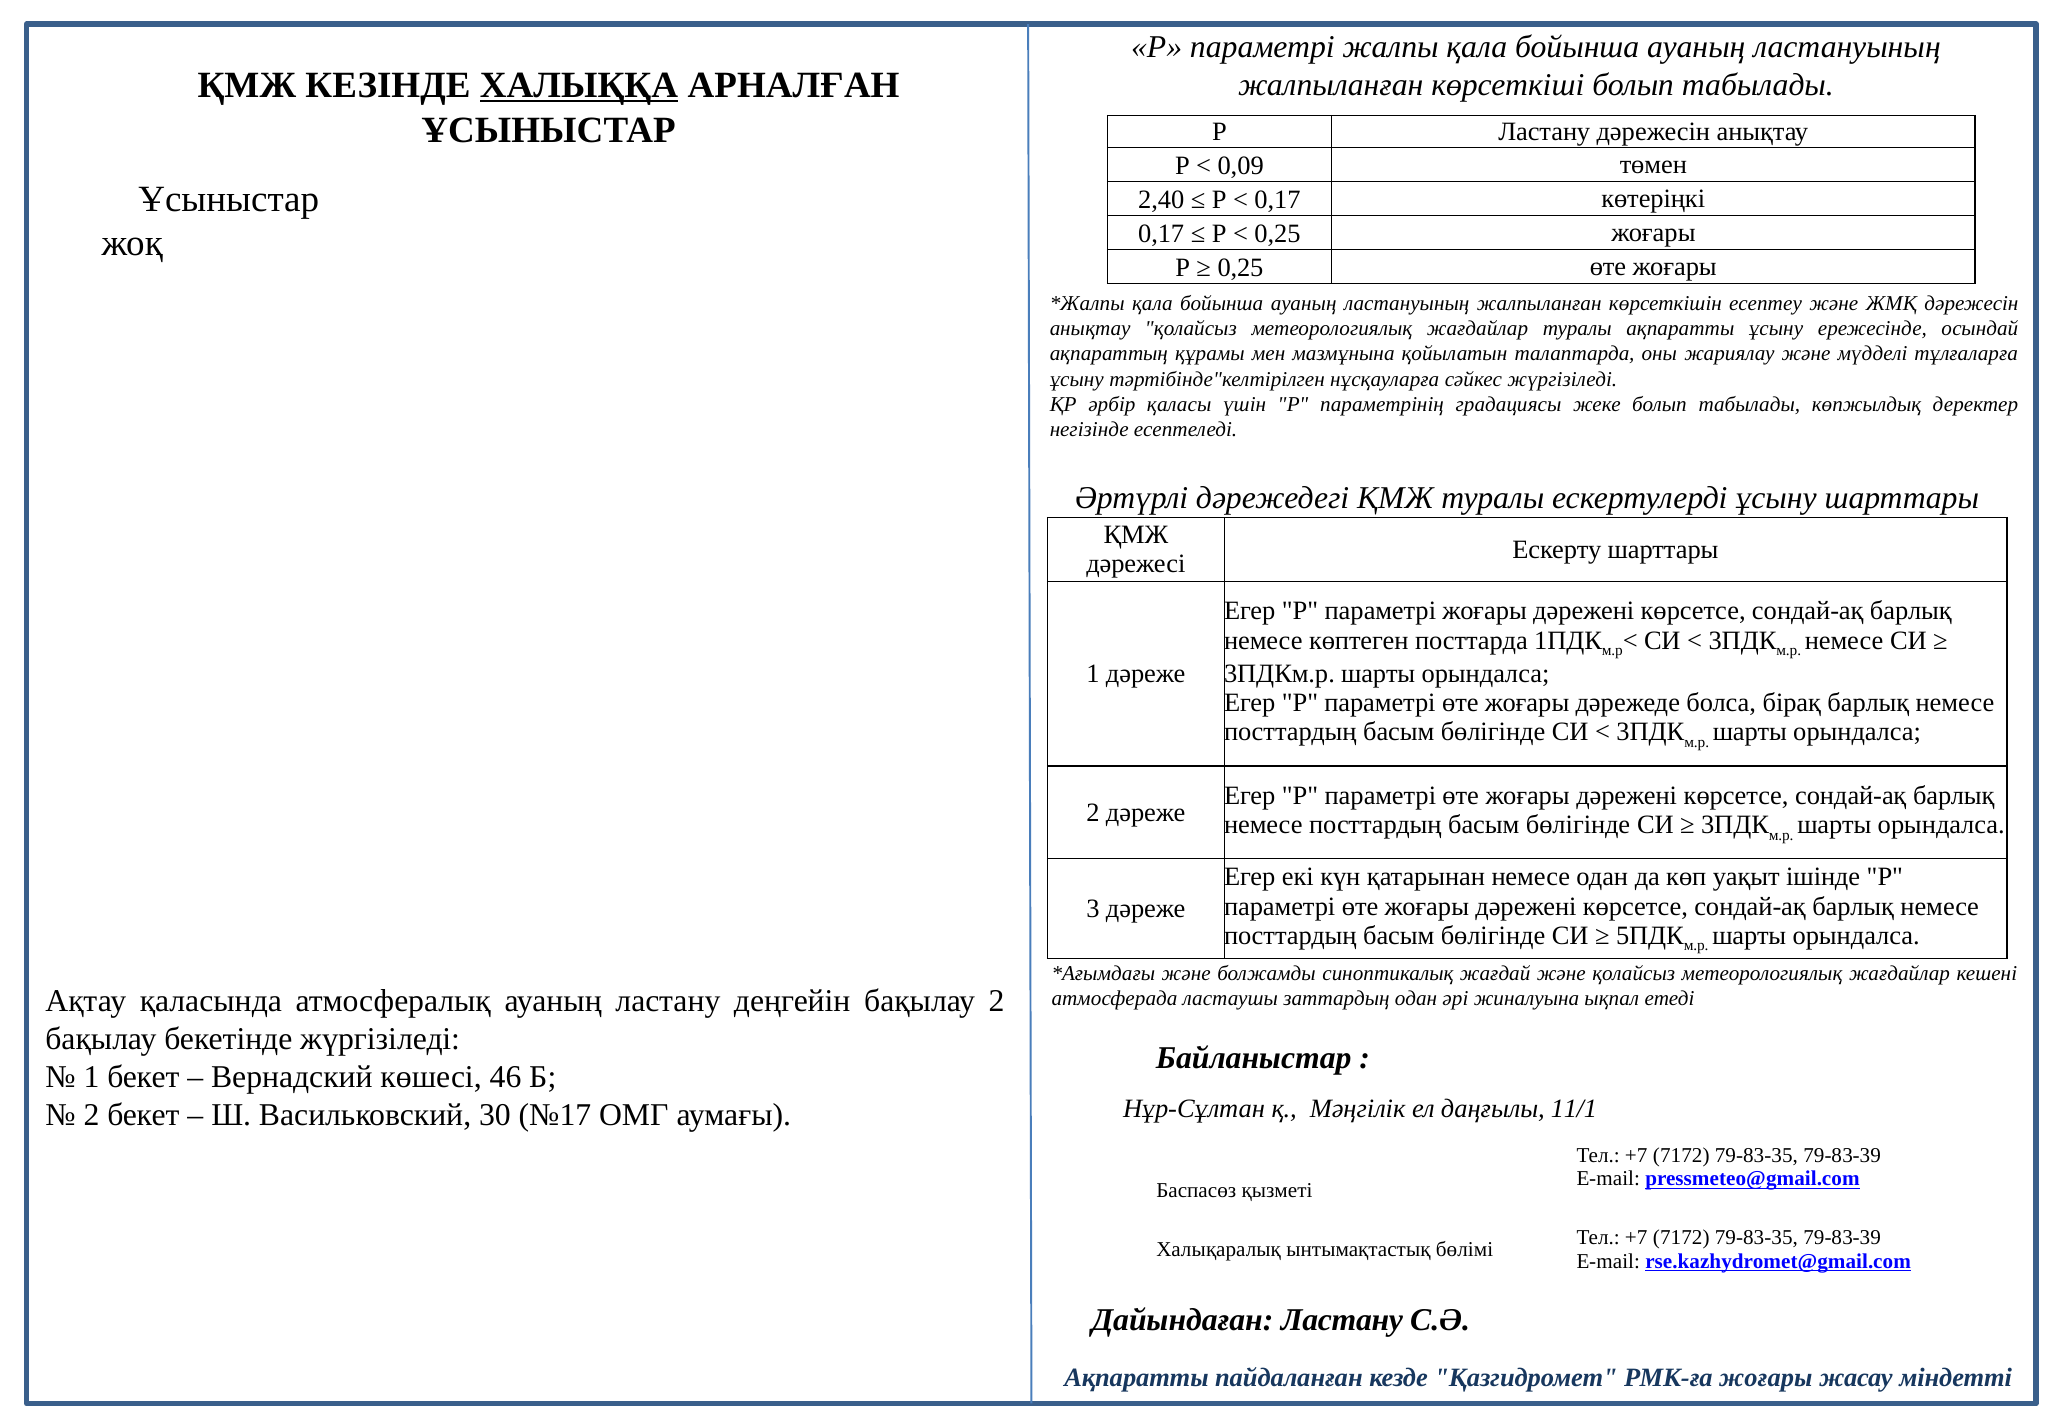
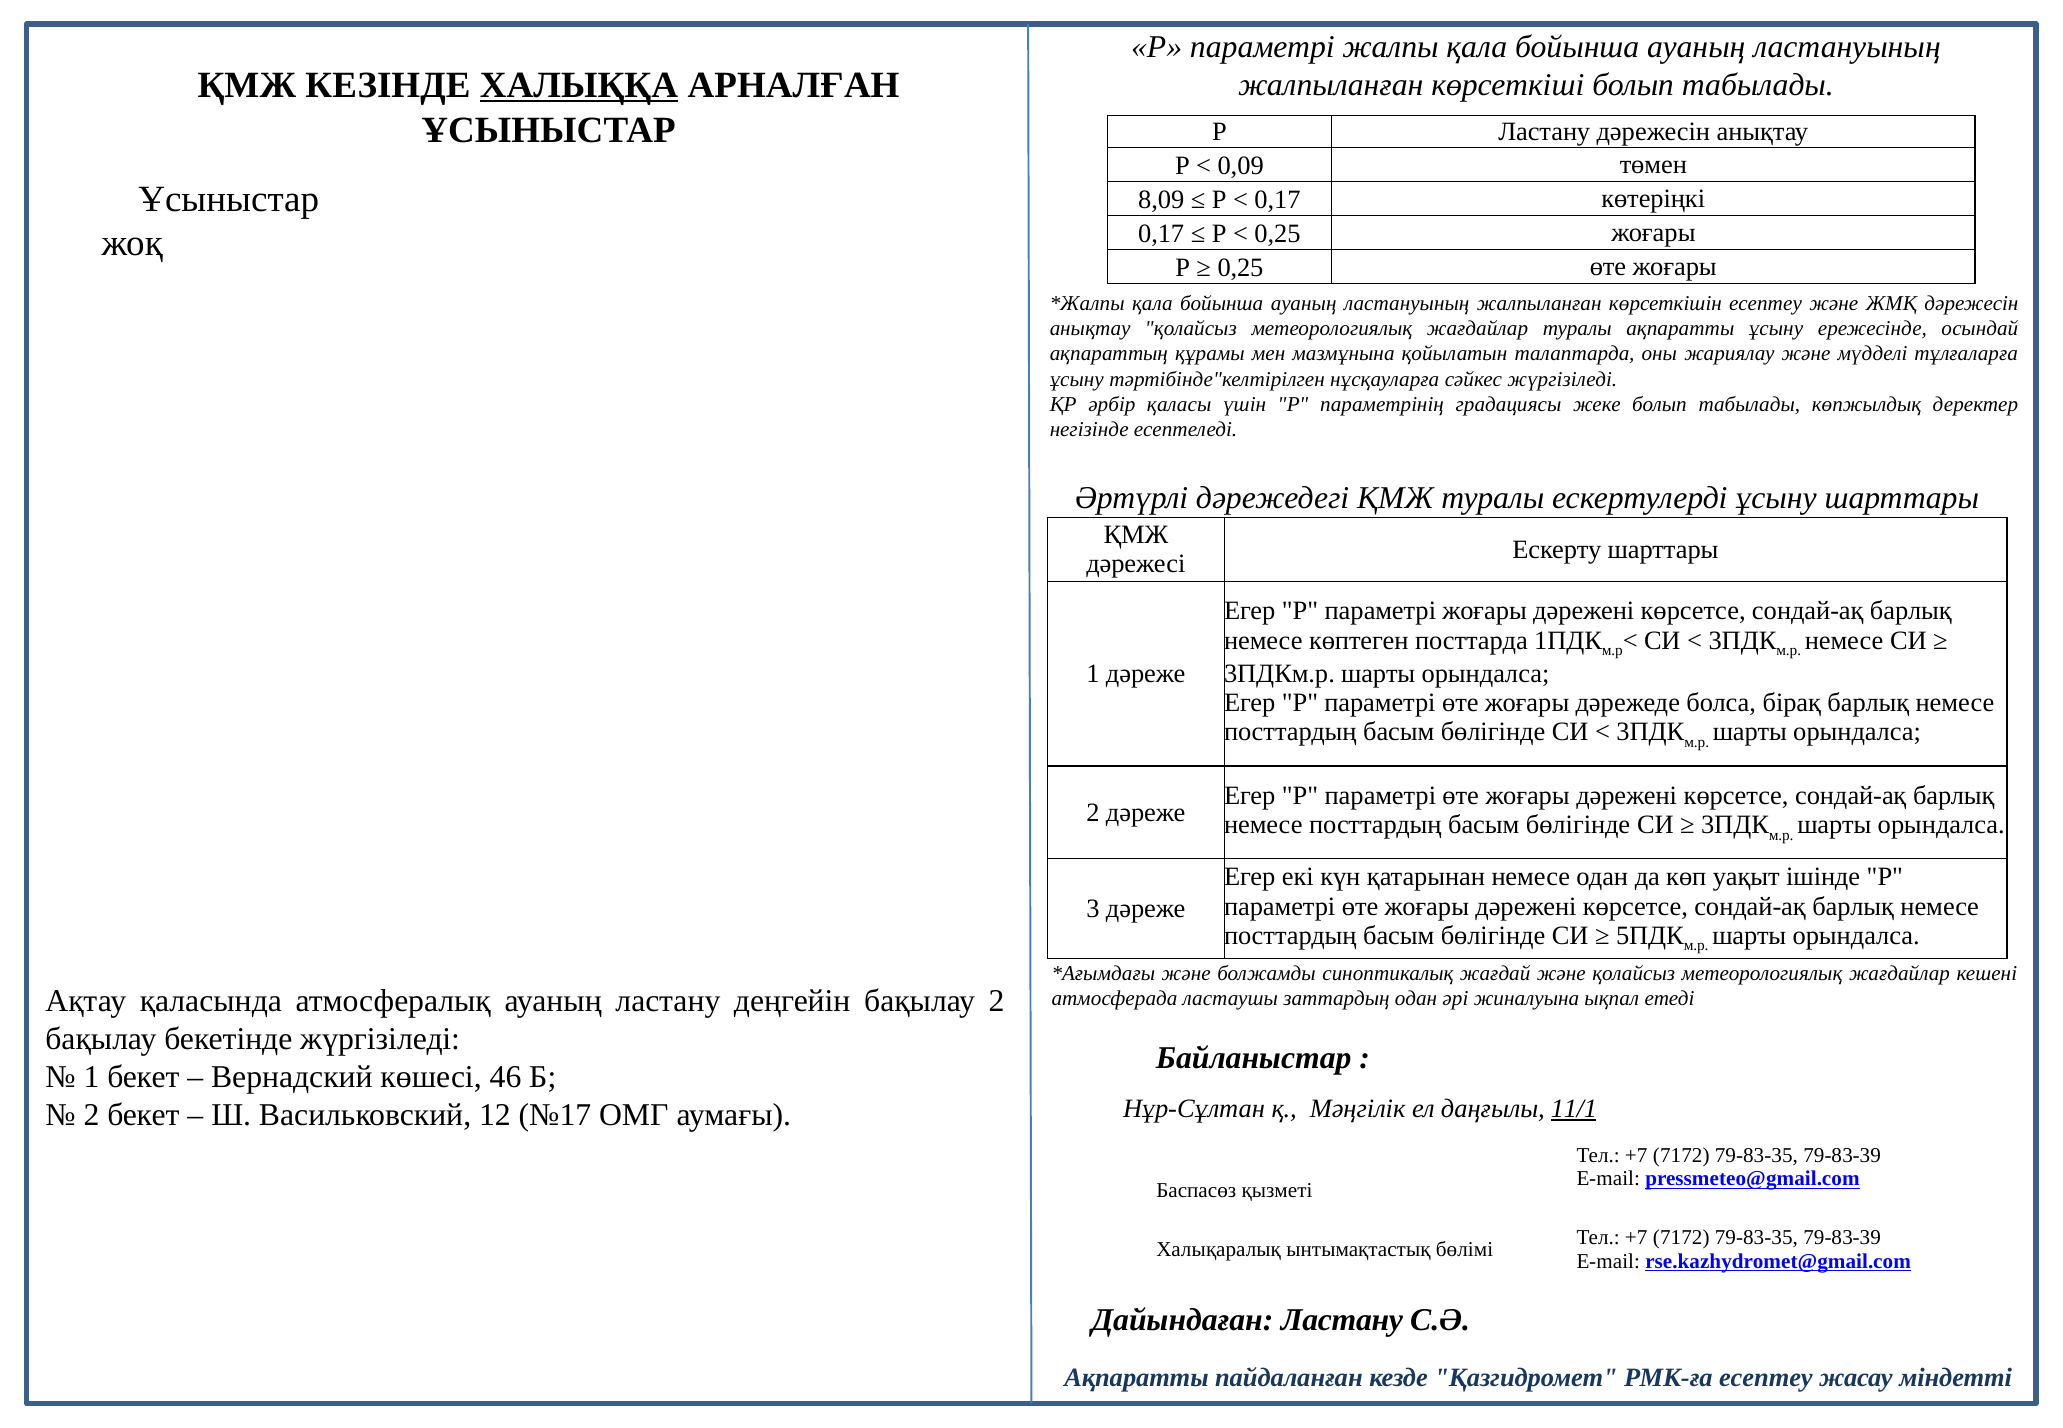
2,40: 2,40 -> 8,09
11/1 underline: none -> present
30: 30 -> 12
РМК-ға жоғары: жоғары -> есептеу
